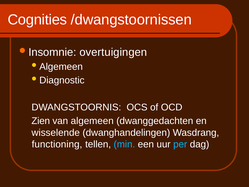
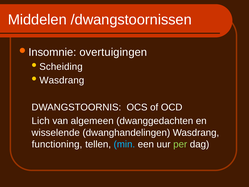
Cognities: Cognities -> Middelen
Algemeen at (61, 67): Algemeen -> Scheiding
Diagnostic at (62, 80): Diagnostic -> Wasdrang
Zien: Zien -> Lich
per colour: light blue -> light green
